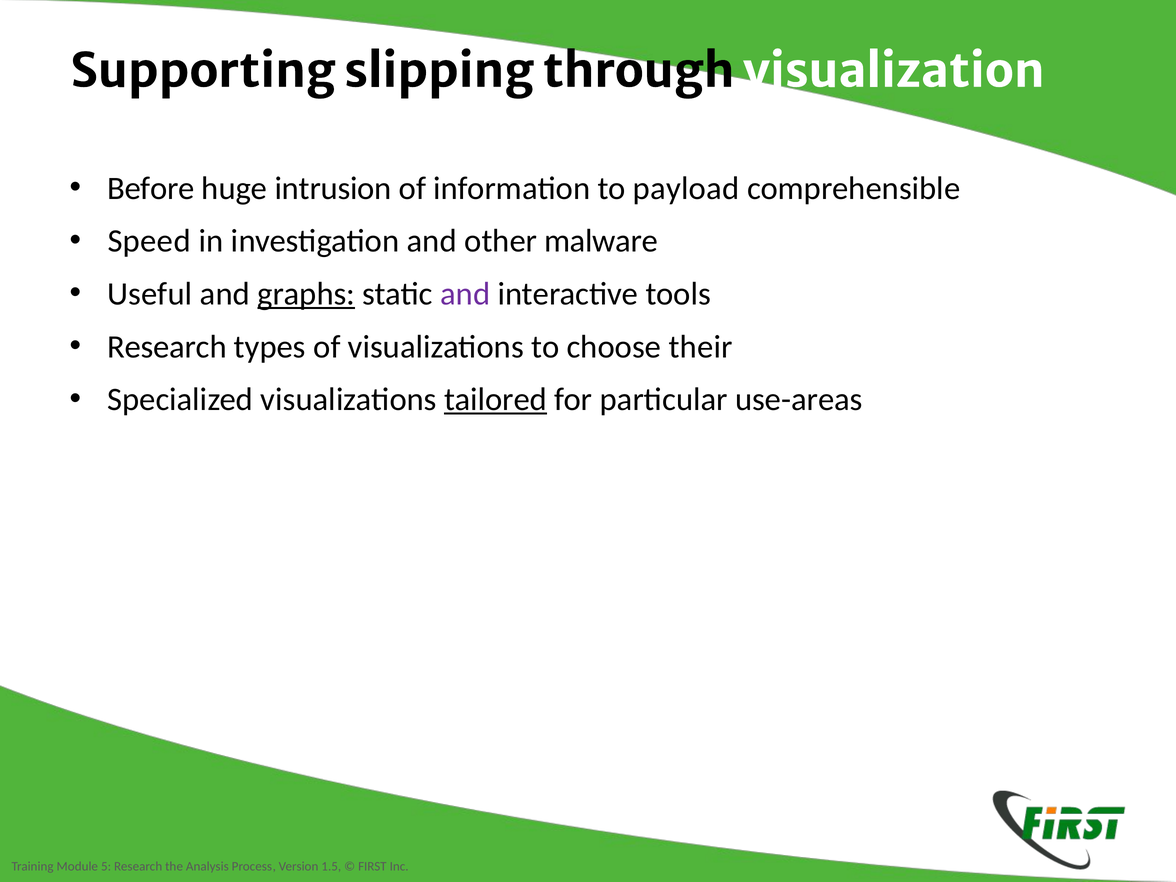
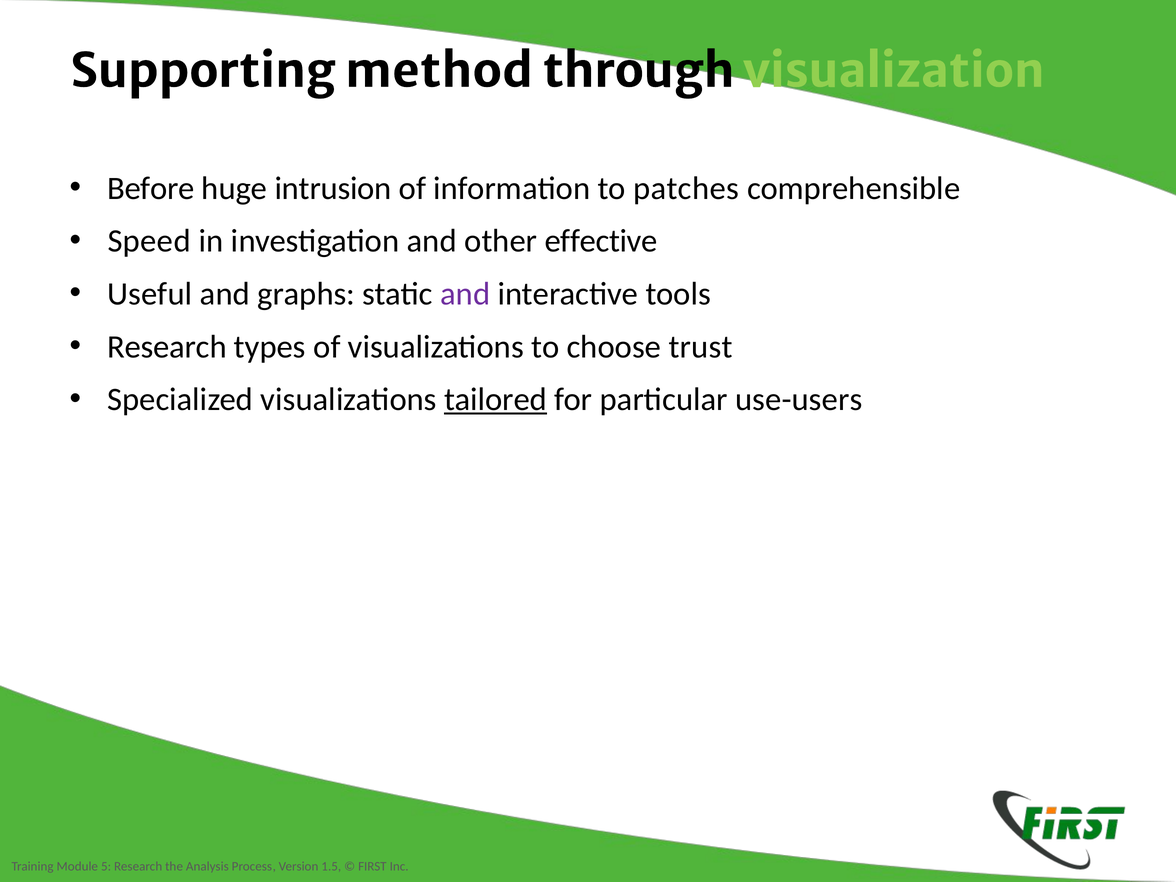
slipping: slipping -> method
visualization colour: white -> light green
payload: payload -> patches
malware: malware -> effective
graphs underline: present -> none
their: their -> trust
use-areas: use-areas -> use-users
